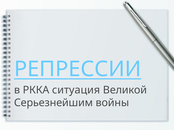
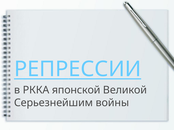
ситуация: ситуация -> японской
